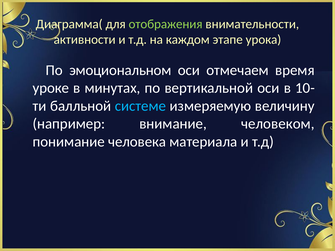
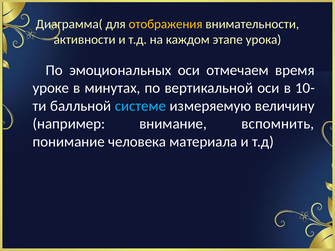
отображения colour: light green -> yellow
эмоциональном: эмоциональном -> эмоциональных
человеком: человеком -> вспомнить
